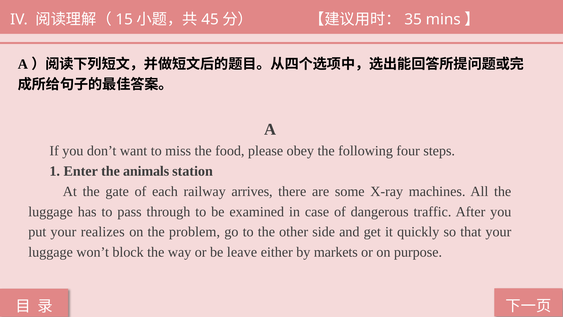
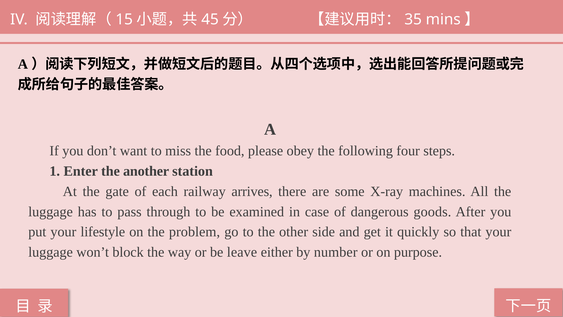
animals: animals -> another
traffic: traffic -> goods
realizes: realizes -> lifestyle
markets: markets -> number
